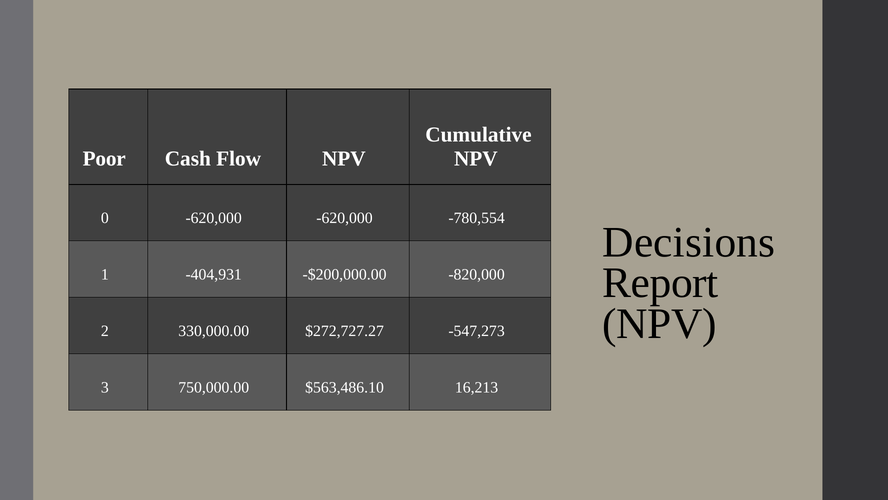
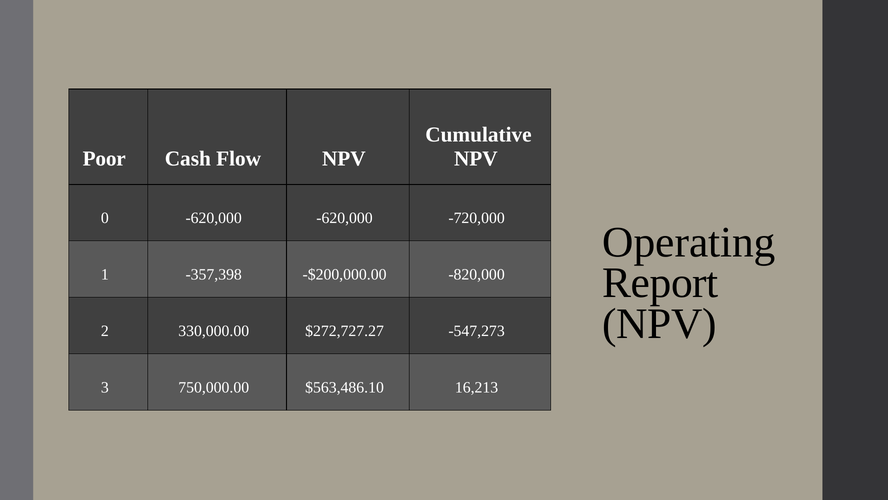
-780,554: -780,554 -> -720,000
Decisions: Decisions -> Operating
-404,931: -404,931 -> -357,398
